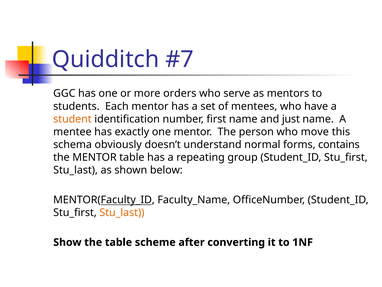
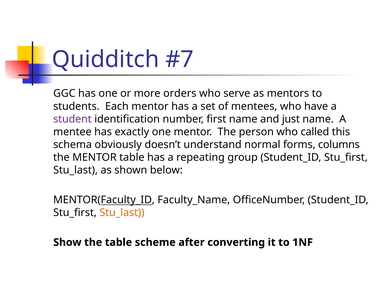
student colour: orange -> purple
move: move -> called
contains: contains -> columns
